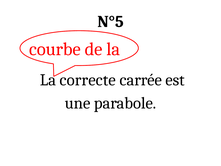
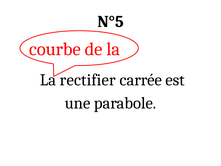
correcte: correcte -> rectifier
